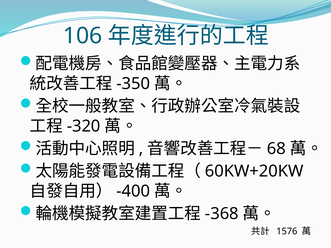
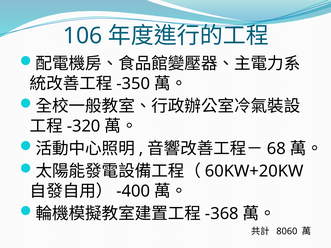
1576: 1576 -> 8060
